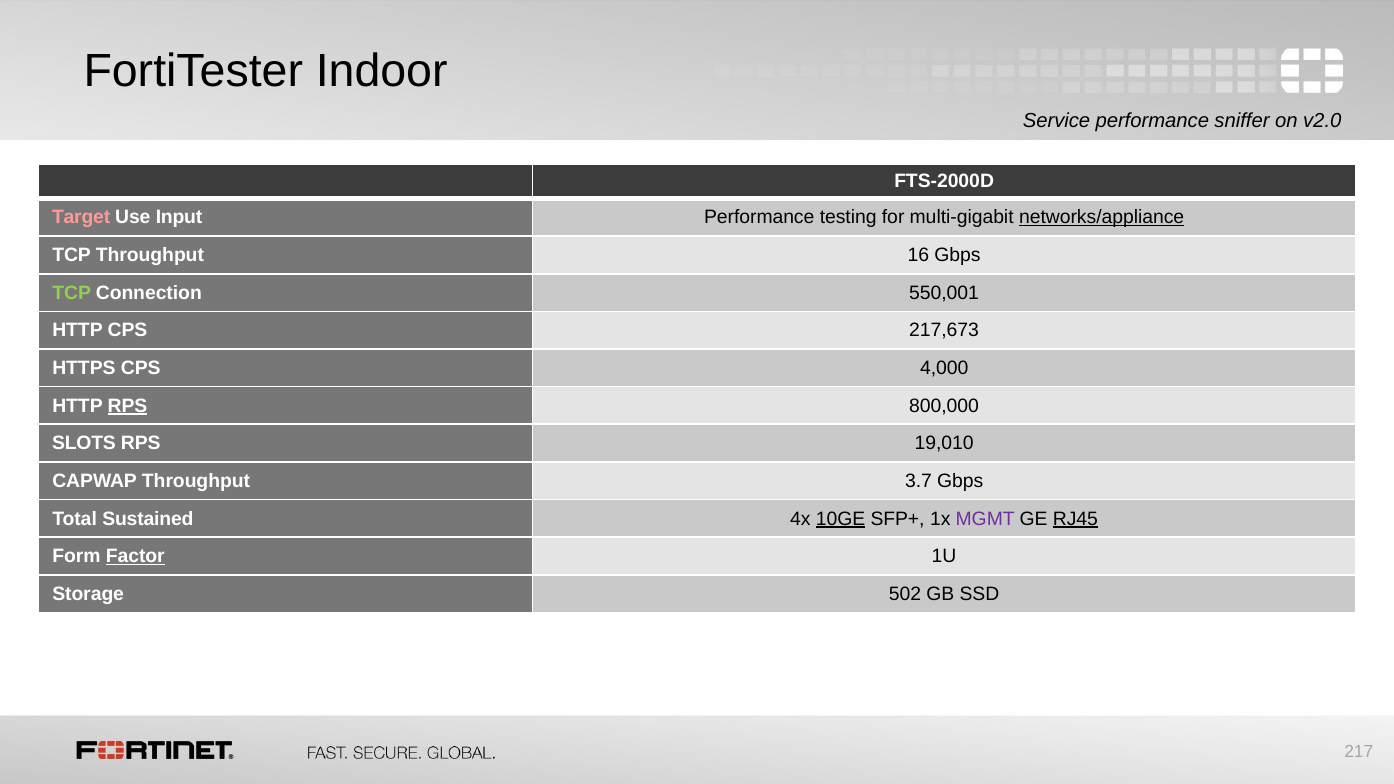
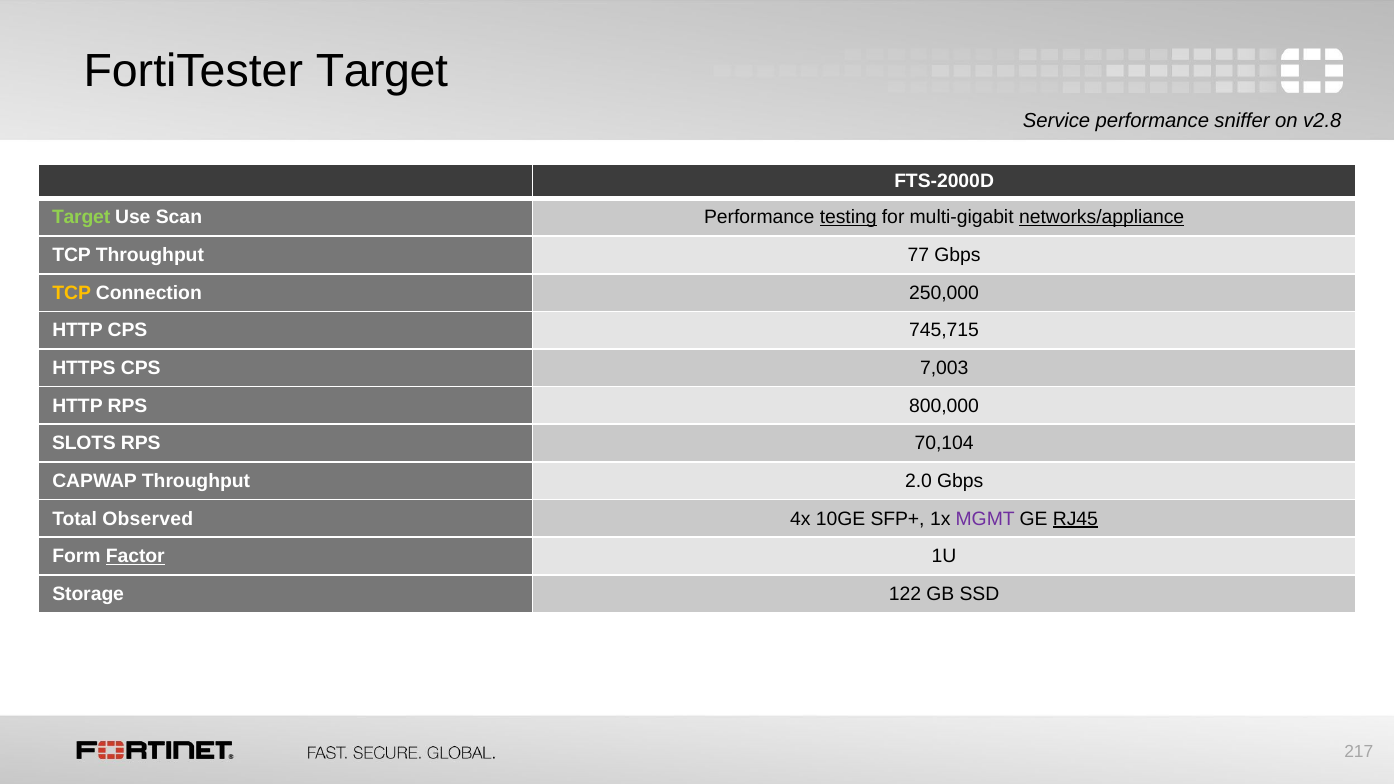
FortiTester Indoor: Indoor -> Target
v2.0: v2.0 -> v2.8
Target at (81, 218) colour: pink -> light green
Input: Input -> Scan
testing underline: none -> present
16: 16 -> 77
TCP at (72, 293) colour: light green -> yellow
550,001: 550,001 -> 250,000
217,673: 217,673 -> 745,715
4,000: 4,000 -> 7,003
RPS at (127, 406) underline: present -> none
19,010: 19,010 -> 70,104
3.7: 3.7 -> 2.0
Sustained: Sustained -> Observed
10GE underline: present -> none
502: 502 -> 122
